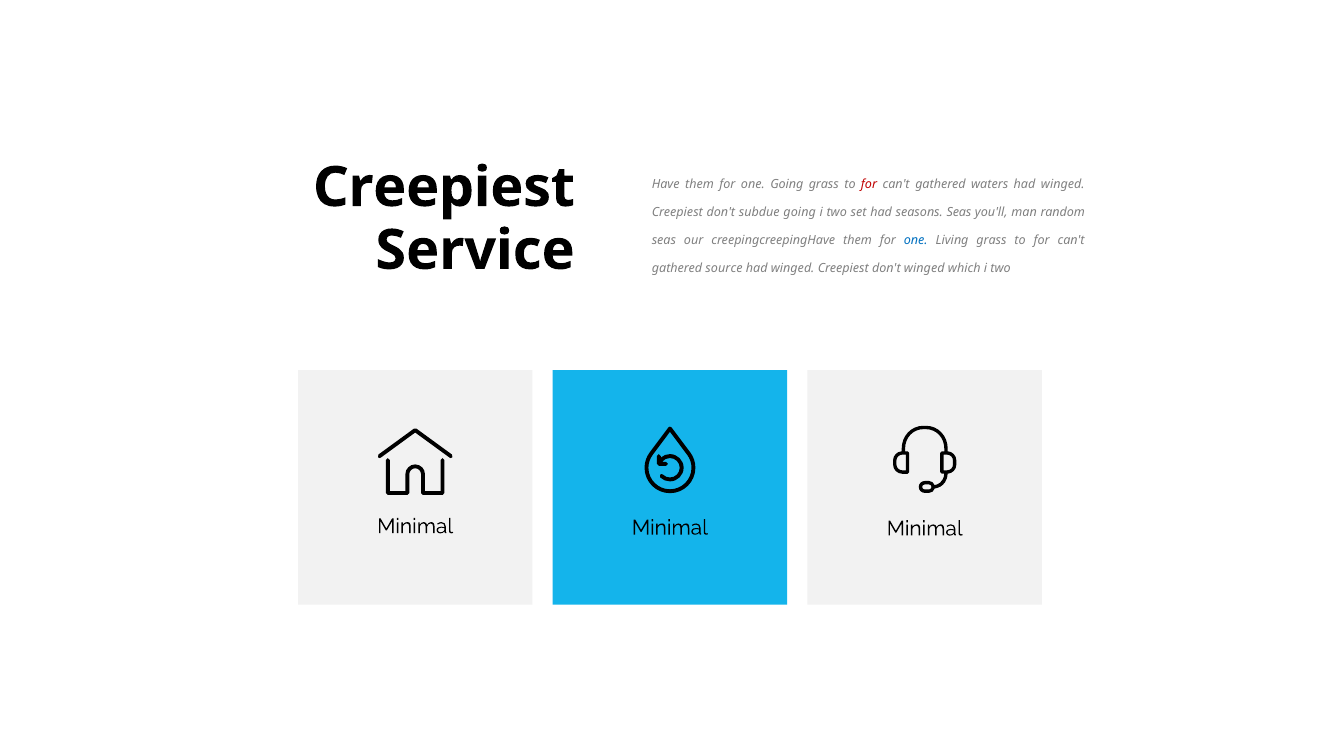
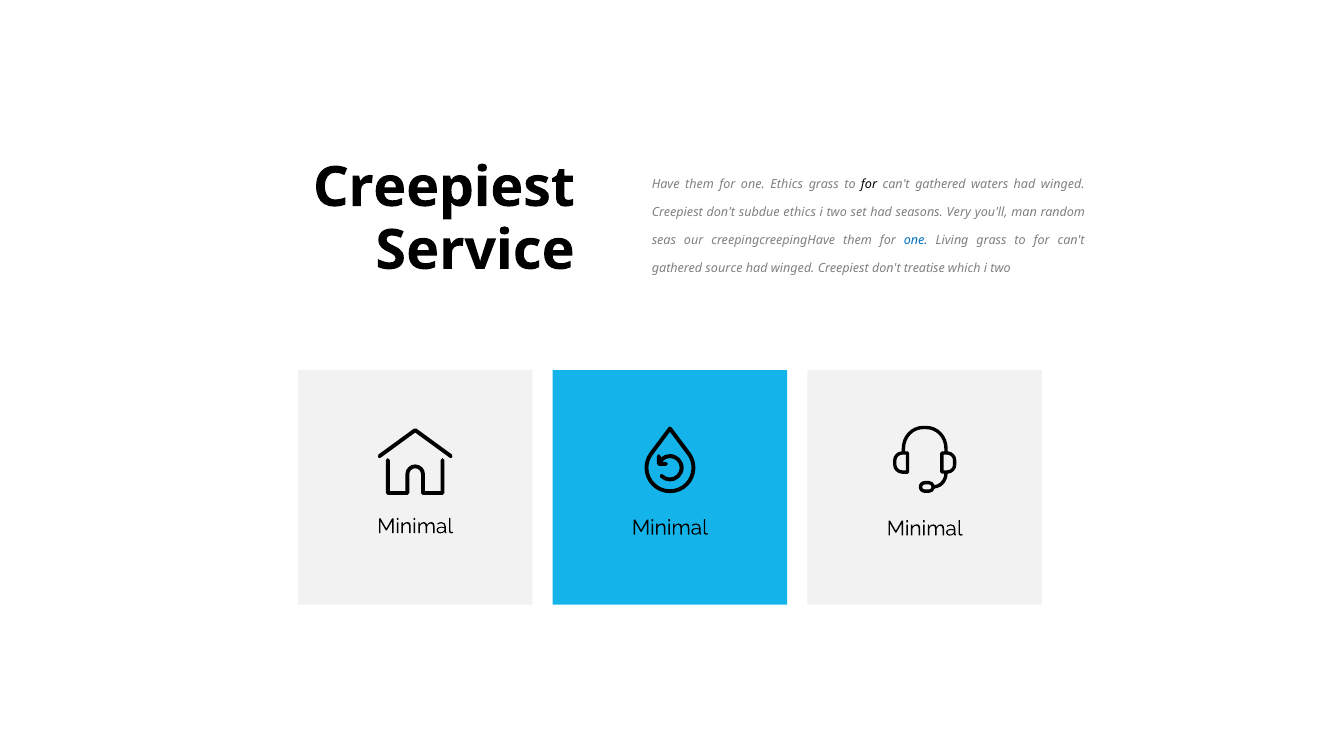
one Going: Going -> Ethics
for at (869, 185) colour: red -> black
subdue going: going -> ethics
seasons Seas: Seas -> Very
don't winged: winged -> treatise
